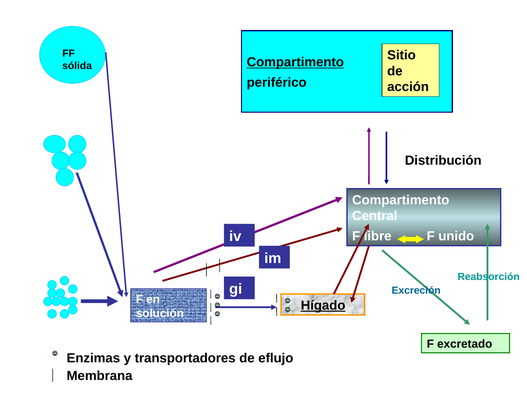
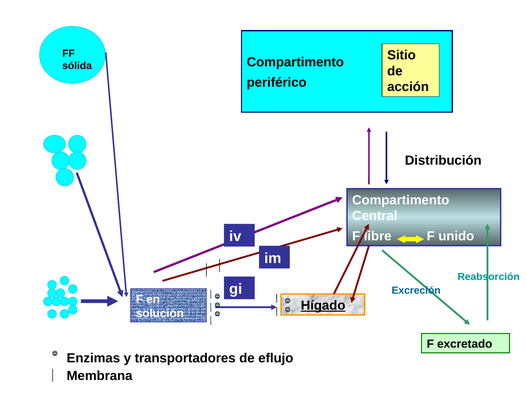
Compartimento at (295, 62) underline: present -> none
